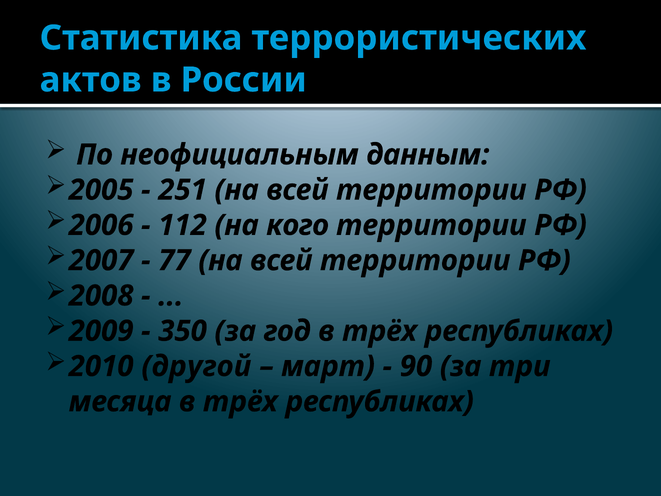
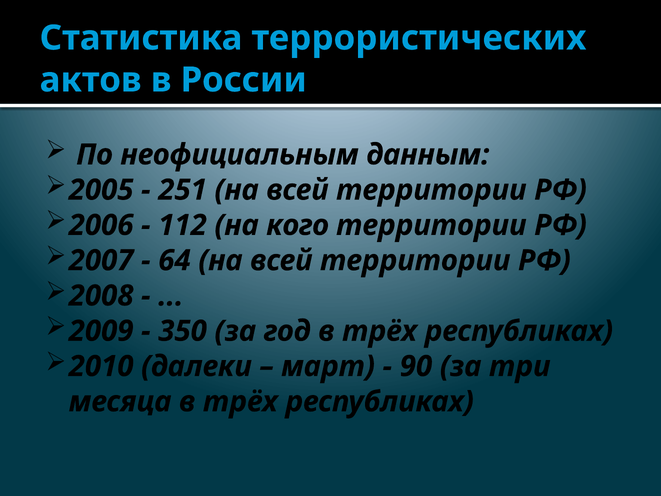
77: 77 -> 64
другой: другой -> далеки
